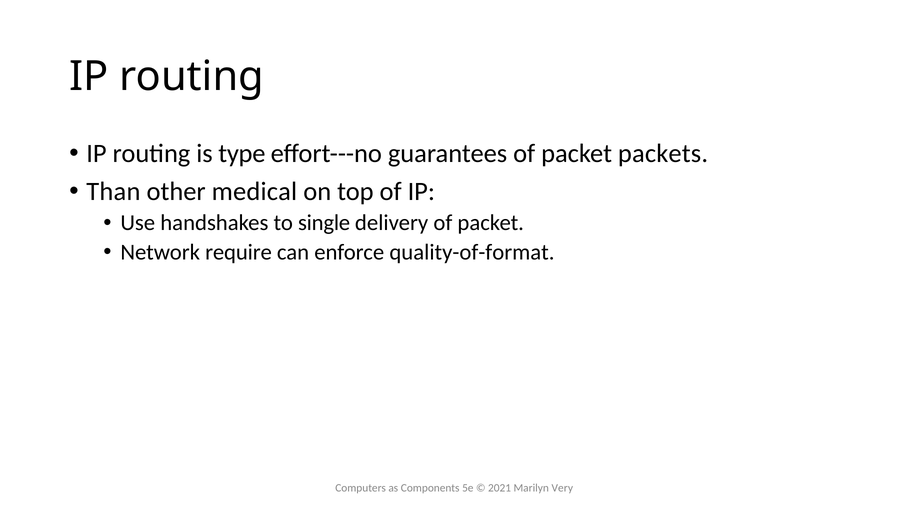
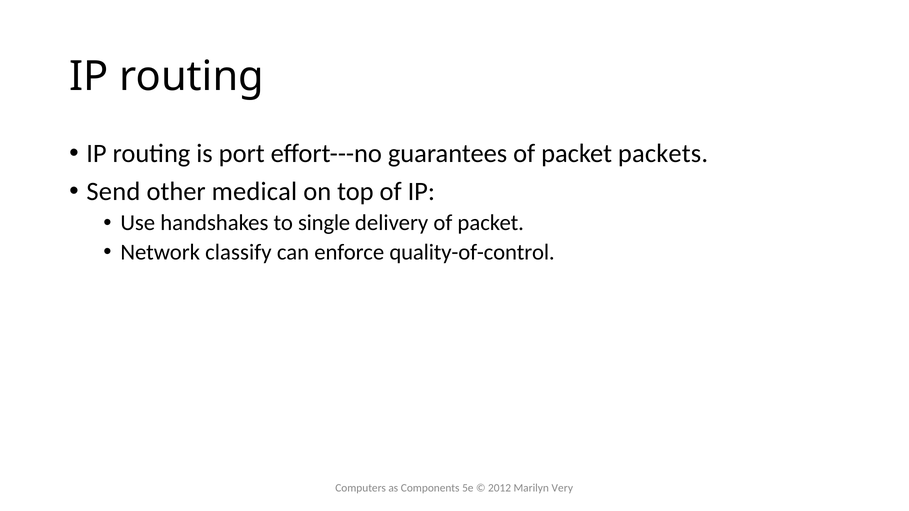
type: type -> port
Than: Than -> Send
require: require -> classify
quality-of-format: quality-of-format -> quality-of-control
2021: 2021 -> 2012
